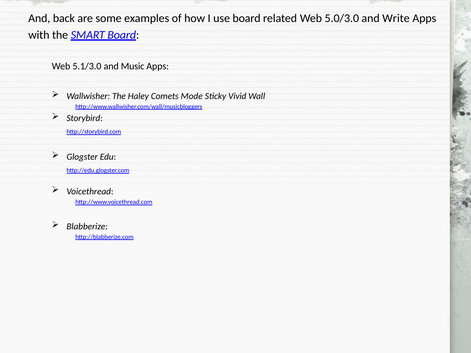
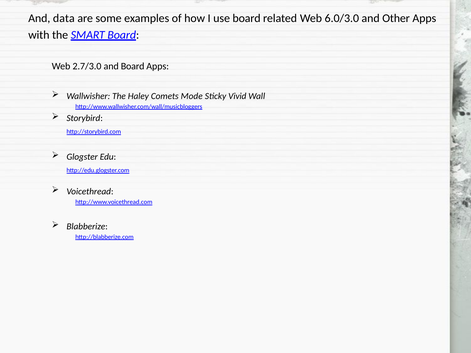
back: back -> data
5.0/3.0: 5.0/3.0 -> 6.0/3.0
Write: Write -> Other
5.1/3.0: 5.1/3.0 -> 2.7/3.0
and Music: Music -> Board
